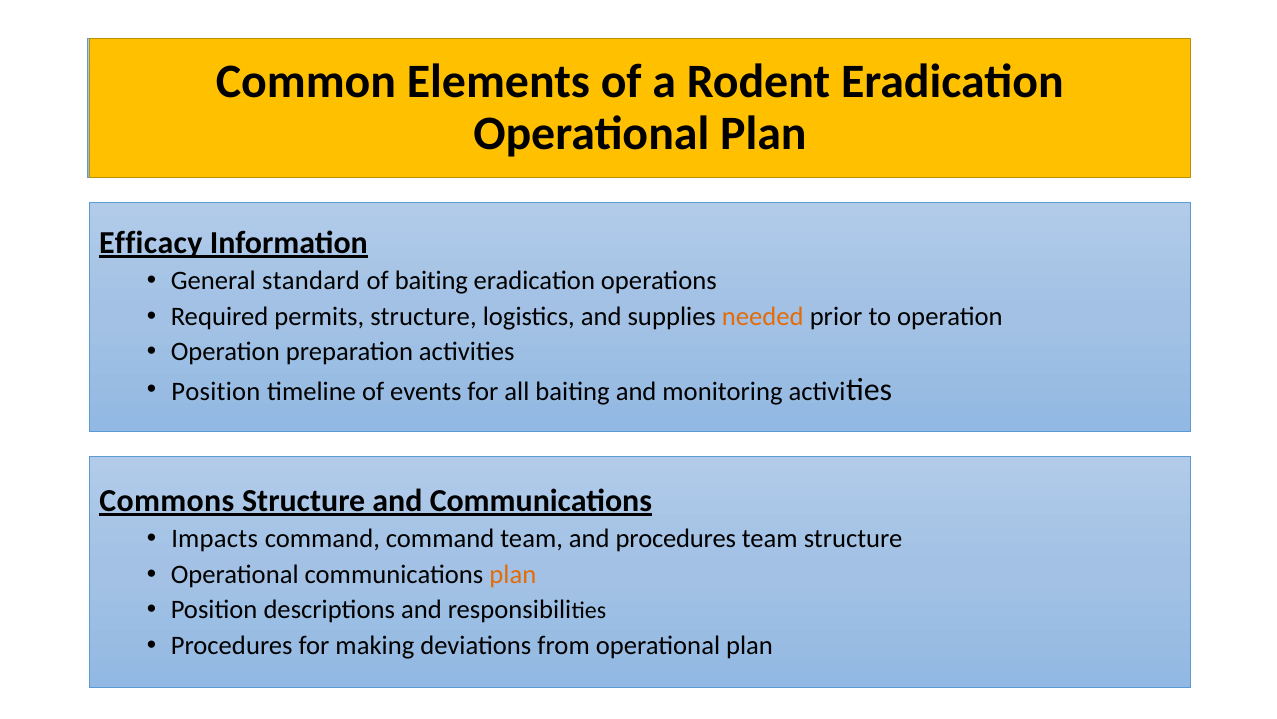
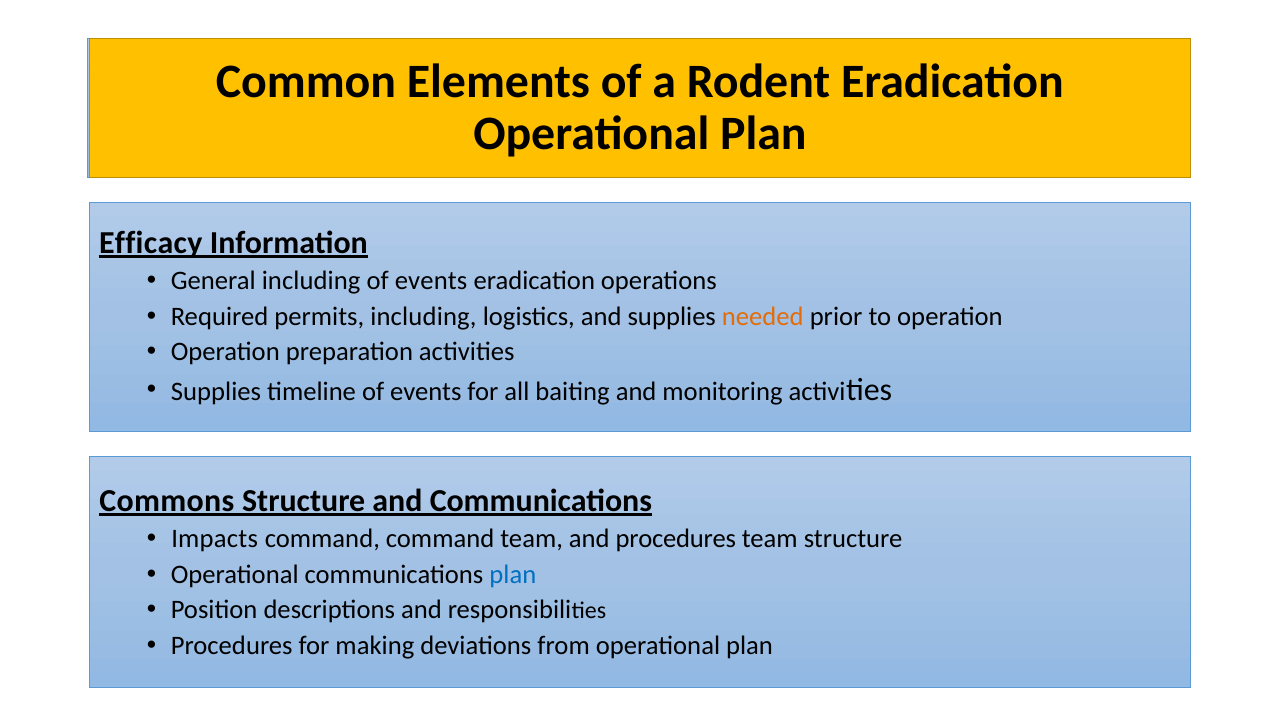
General standard: standard -> including
baiting at (431, 281): baiting -> events
permits structure: structure -> including
Position at (216, 392): Position -> Supplies
plan at (513, 574) colour: orange -> blue
